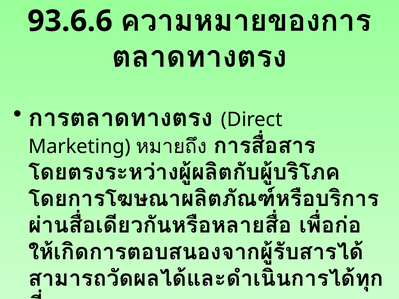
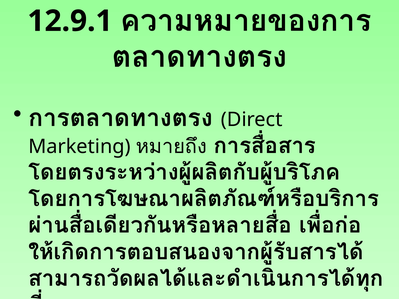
93.6.6: 93.6.6 -> 12.9.1
